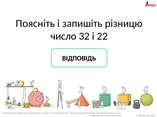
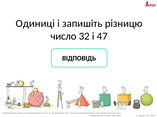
Поясніть: Поясніть -> Одиниці
22: 22 -> 47
